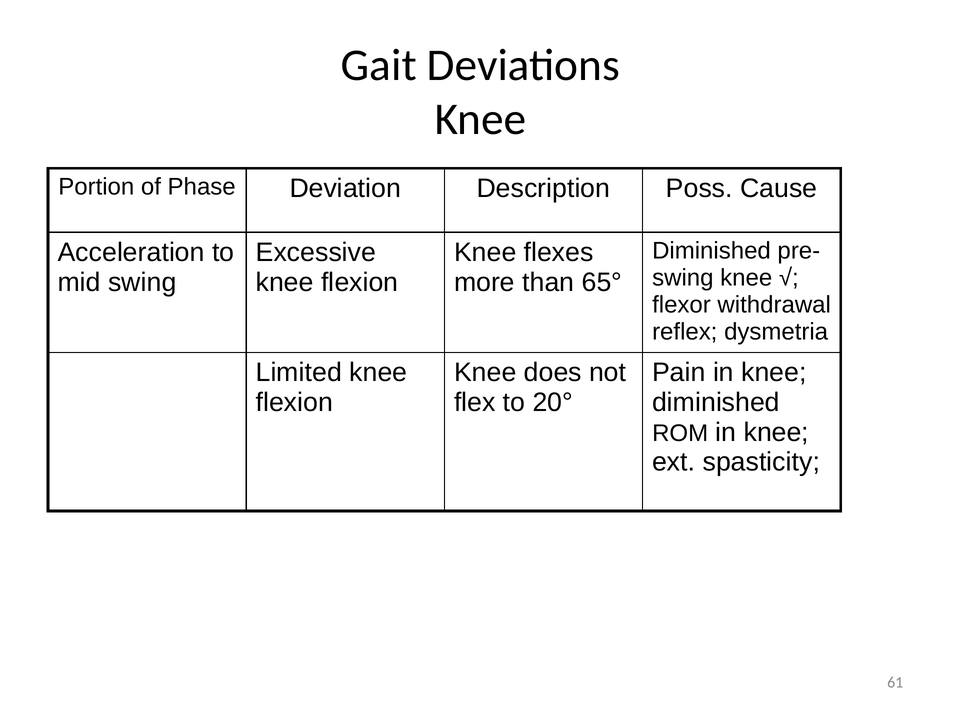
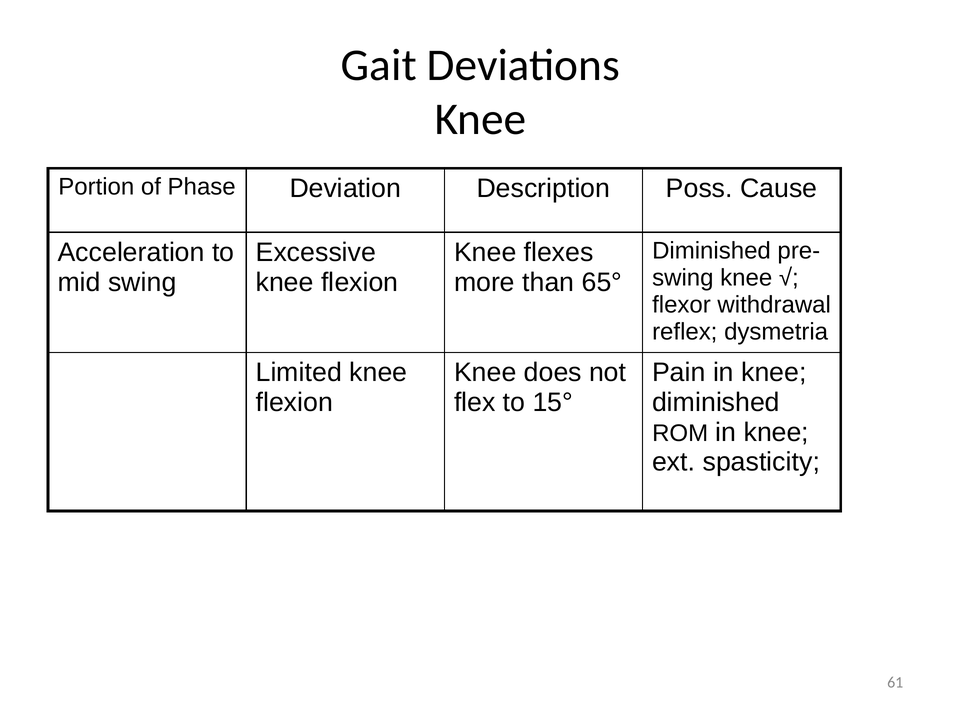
20°: 20° -> 15°
